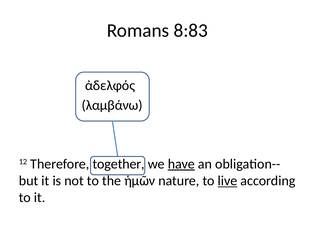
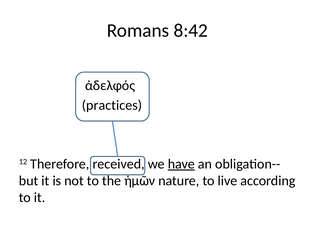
8:83: 8:83 -> 8:42
λαμβάνω: λαμβάνω -> practices
together: together -> received
live underline: present -> none
